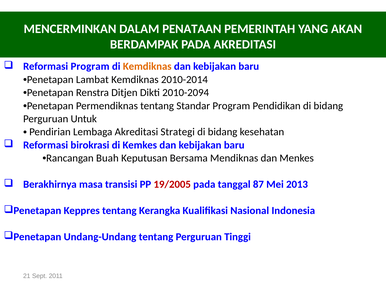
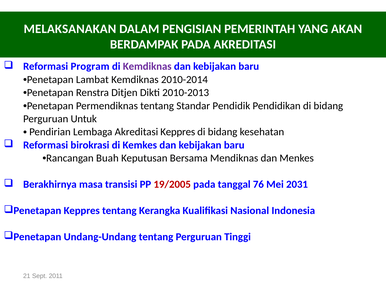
MENCERMINKAN: MENCERMINKAN -> MELAKSANAKAN
PENATAAN: PENATAAN -> PENGISIAN
Kemdiknas at (147, 67) colour: orange -> purple
2010-2094: 2010-2094 -> 2010-2013
Standar Program: Program -> Pendidik
Akreditasi Strategi: Strategi -> Keppres
87: 87 -> 76
2013: 2013 -> 2031
